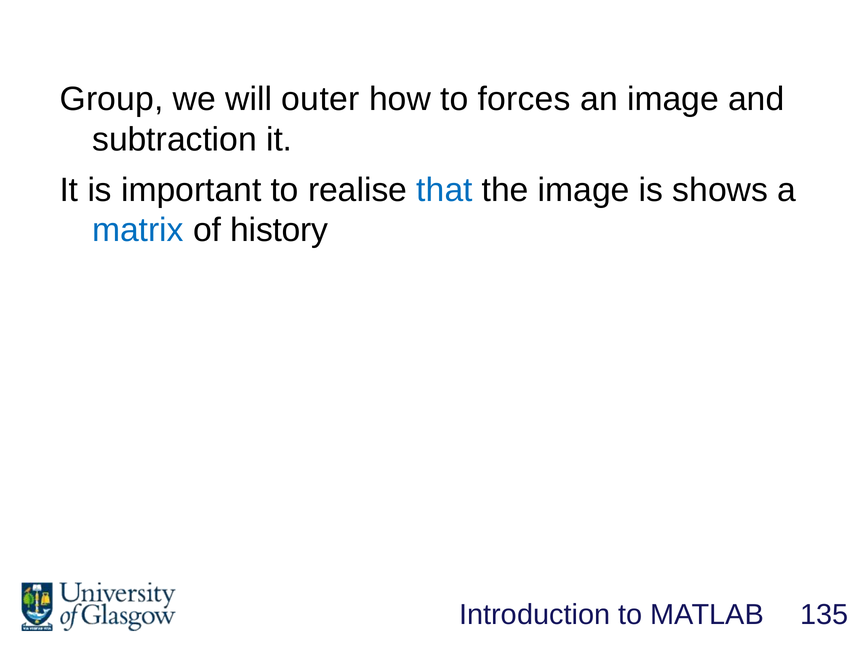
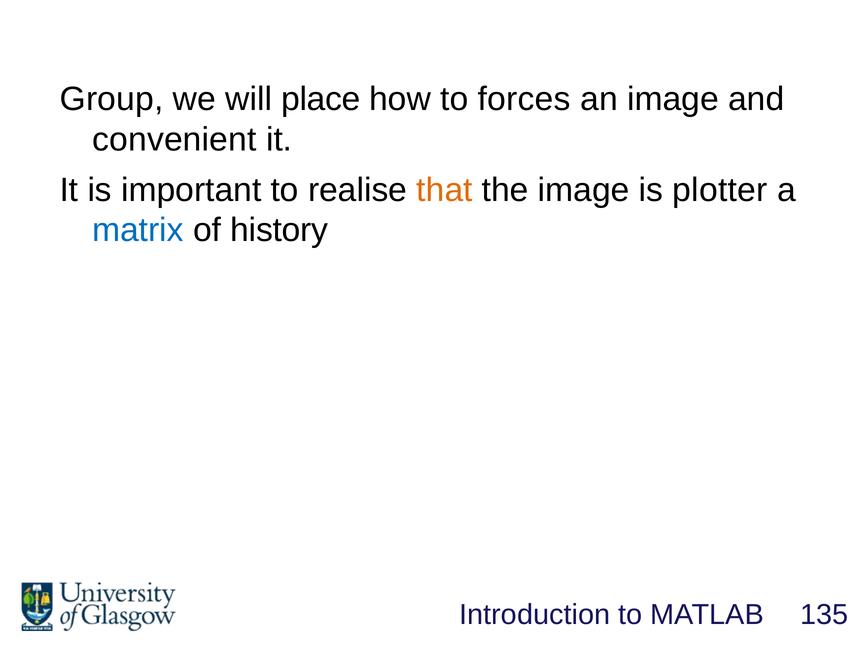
outer: outer -> place
subtraction: subtraction -> convenient
that colour: blue -> orange
shows: shows -> plotter
